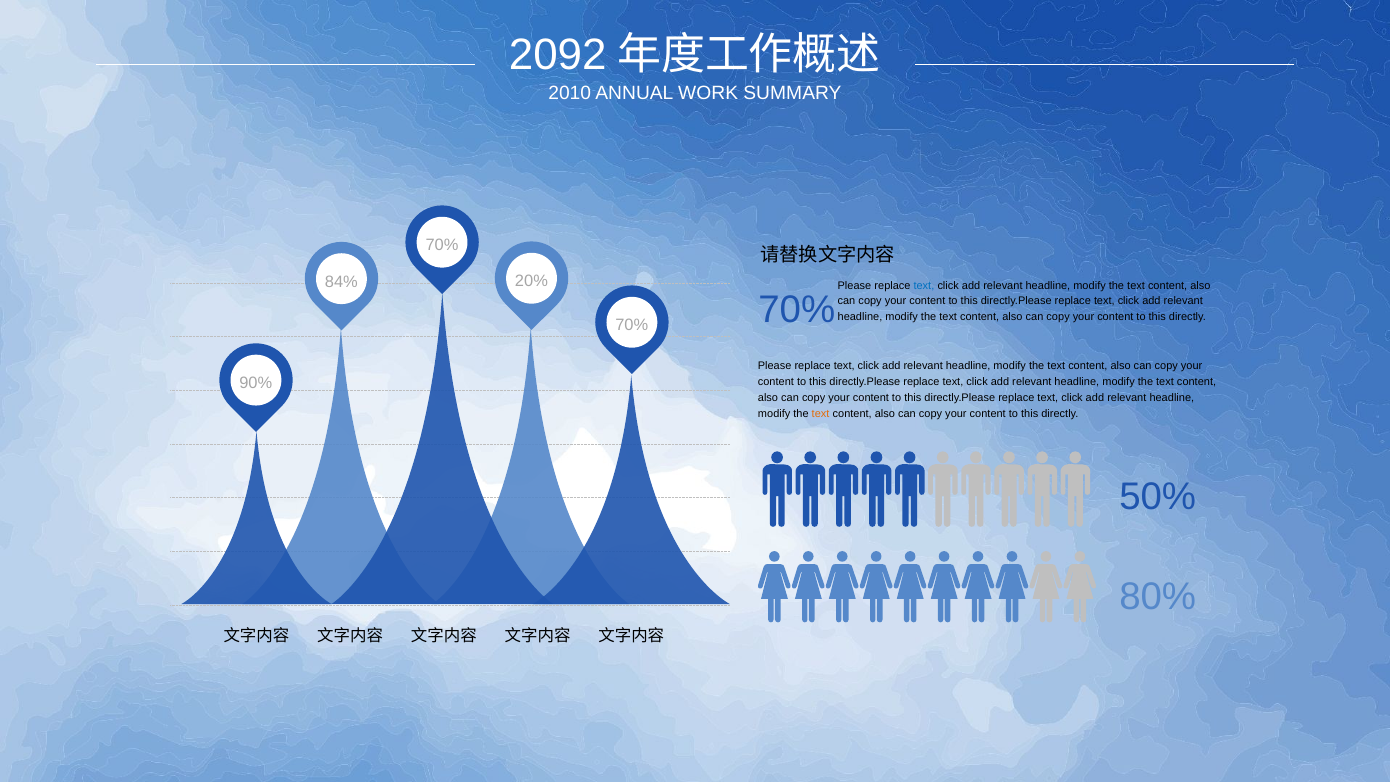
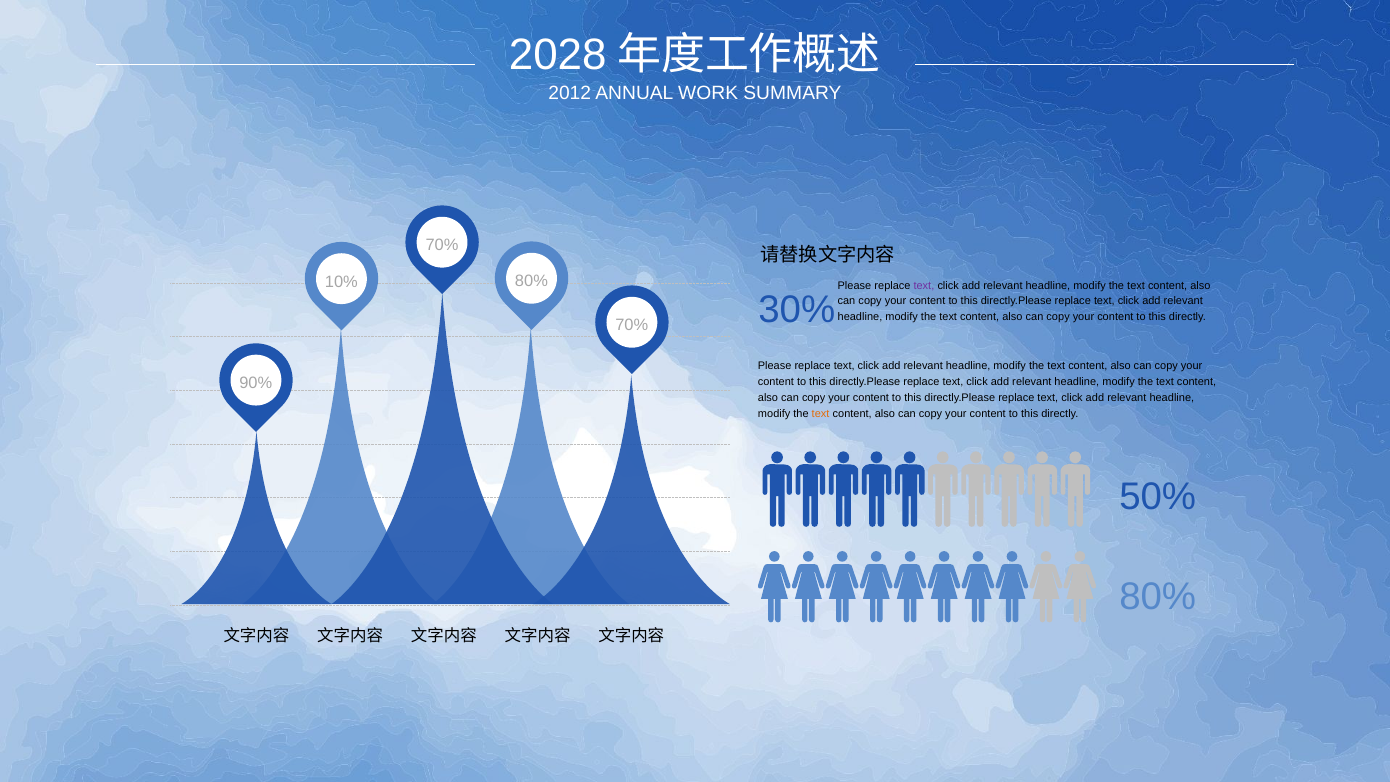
2092: 2092 -> 2028
2010: 2010 -> 2012
20% at (531, 281): 20% -> 80%
84%: 84% -> 10%
text at (924, 285) colour: blue -> purple
70% at (797, 309): 70% -> 30%
